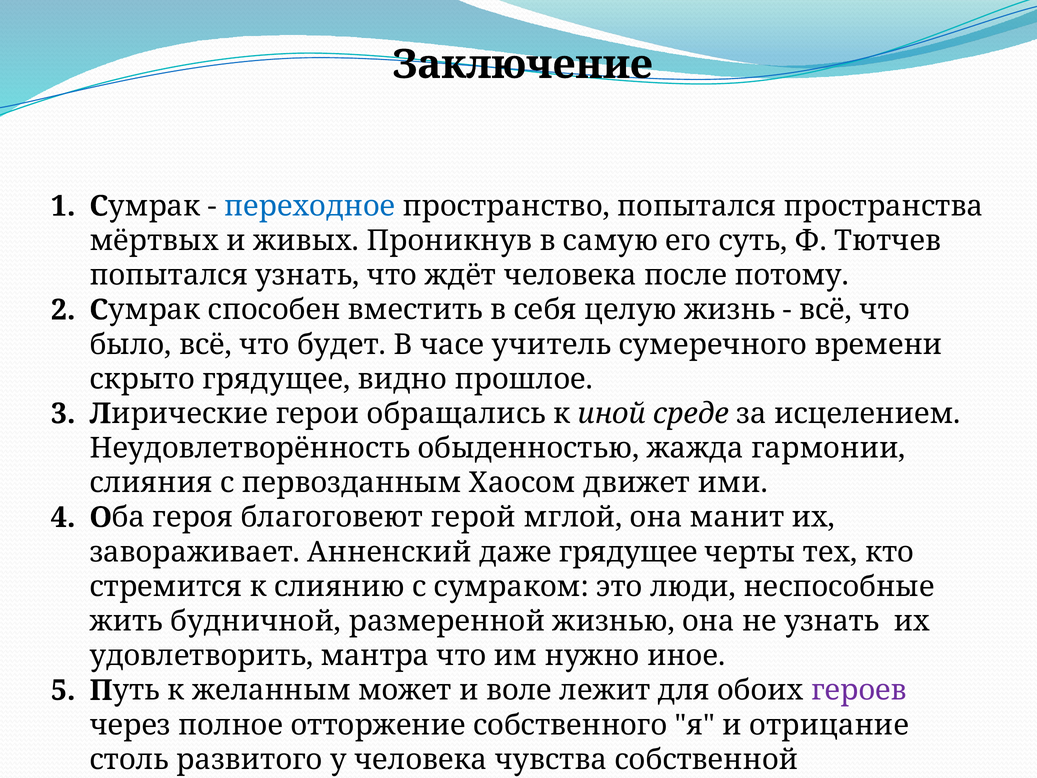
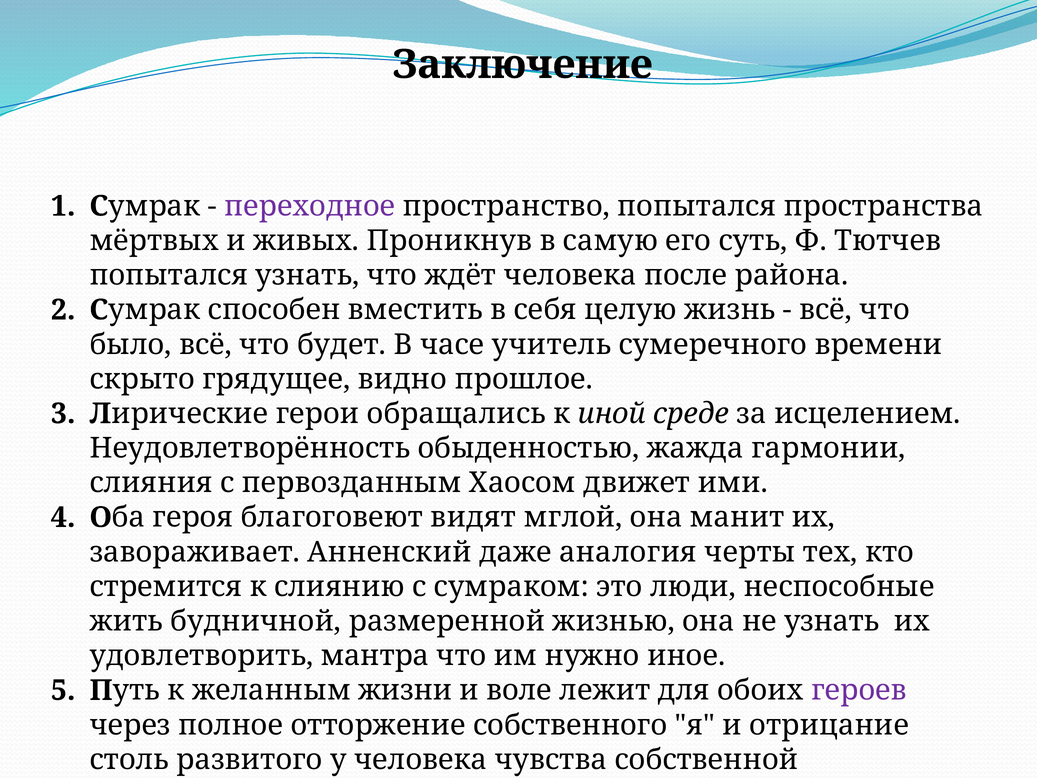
переходное colour: blue -> purple
потому: потому -> района
герой: герой -> видят
даже грядущее: грядущее -> аналогия
может: может -> жизни
